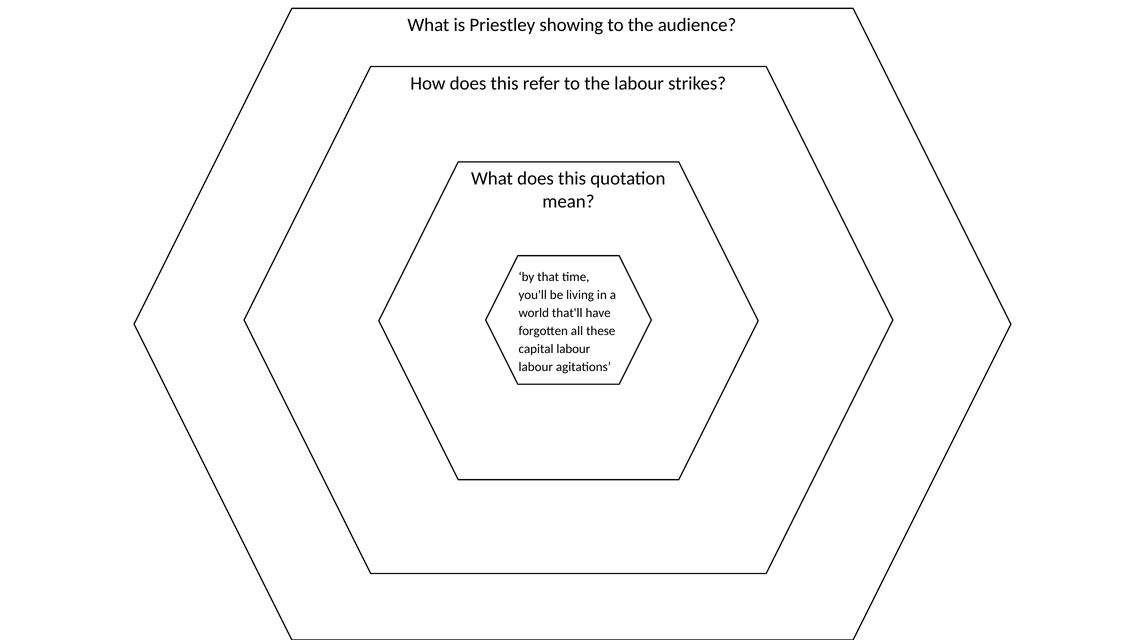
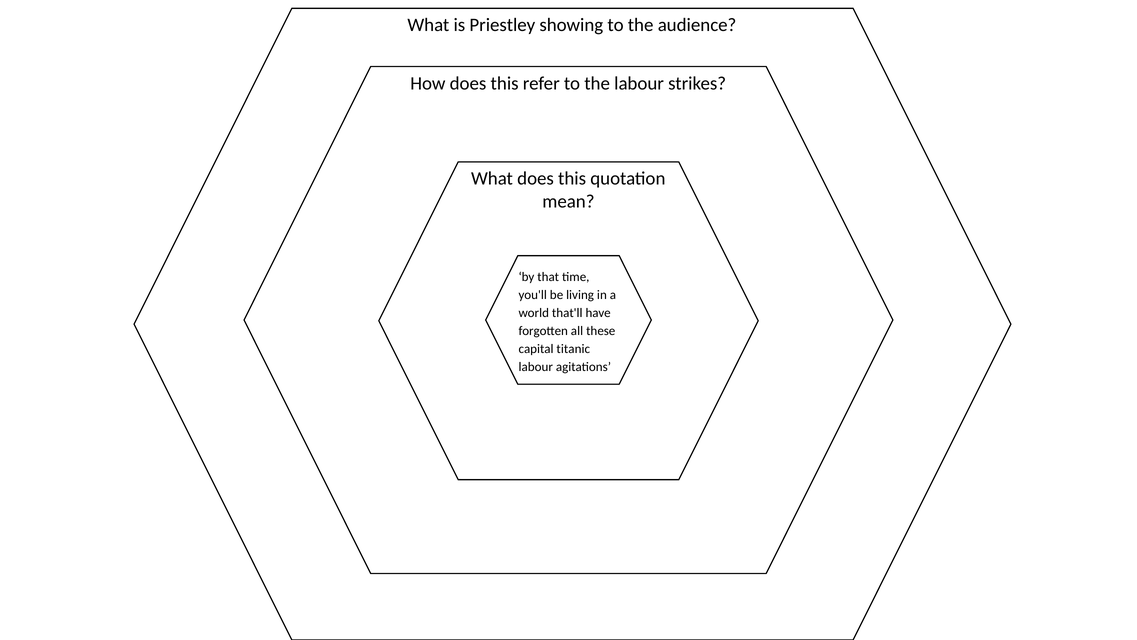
capital labour: labour -> titanic
